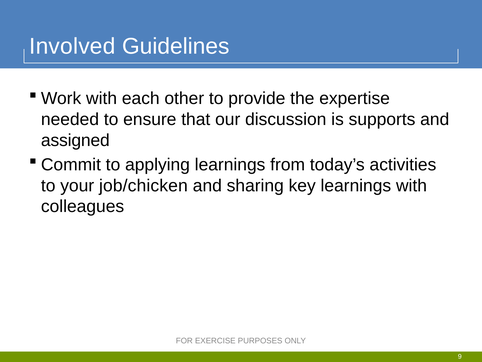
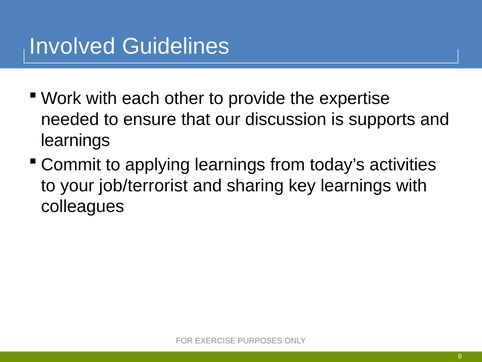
assigned at (75, 140): assigned -> learnings
job/chicken: job/chicken -> job/terrorist
